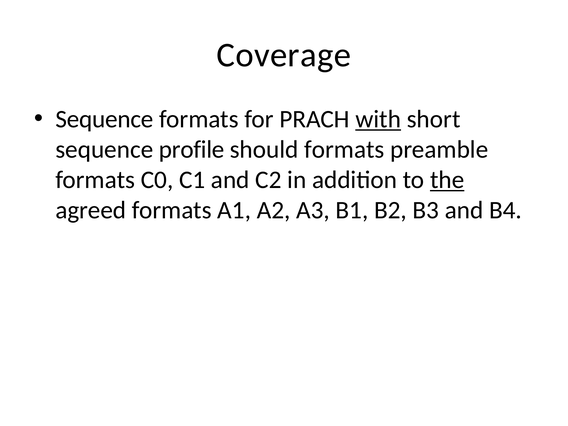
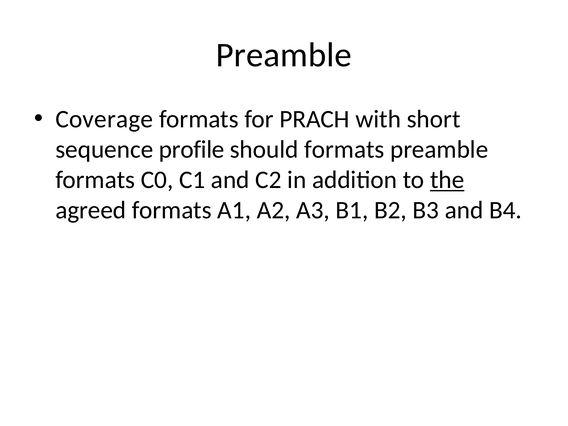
Coverage at (284, 55): Coverage -> Preamble
Sequence at (104, 119): Sequence -> Coverage
with underline: present -> none
